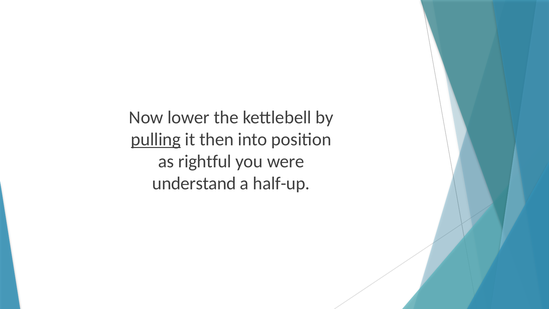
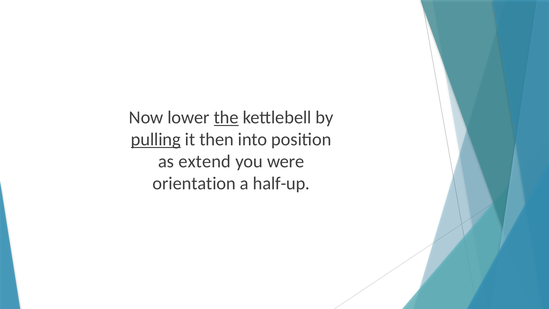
the underline: none -> present
rightful: rightful -> extend
understand: understand -> orientation
